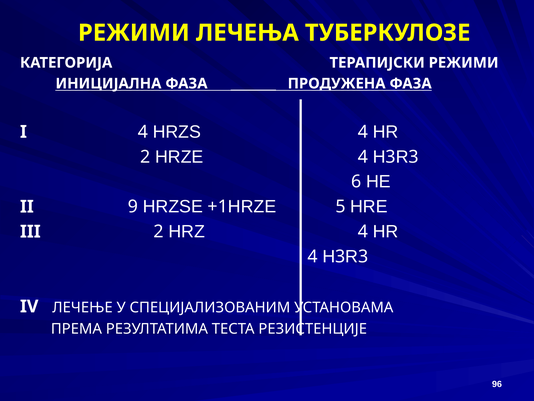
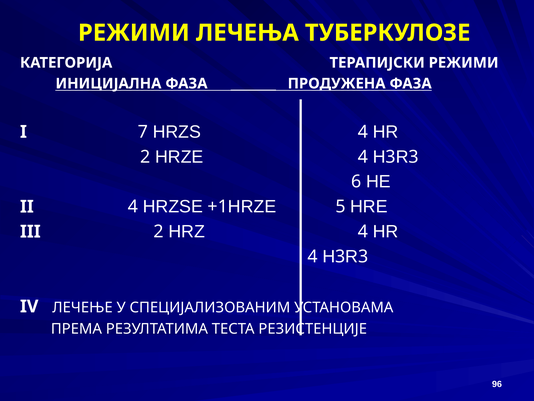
I 4: 4 -> 7
II 9: 9 -> 4
